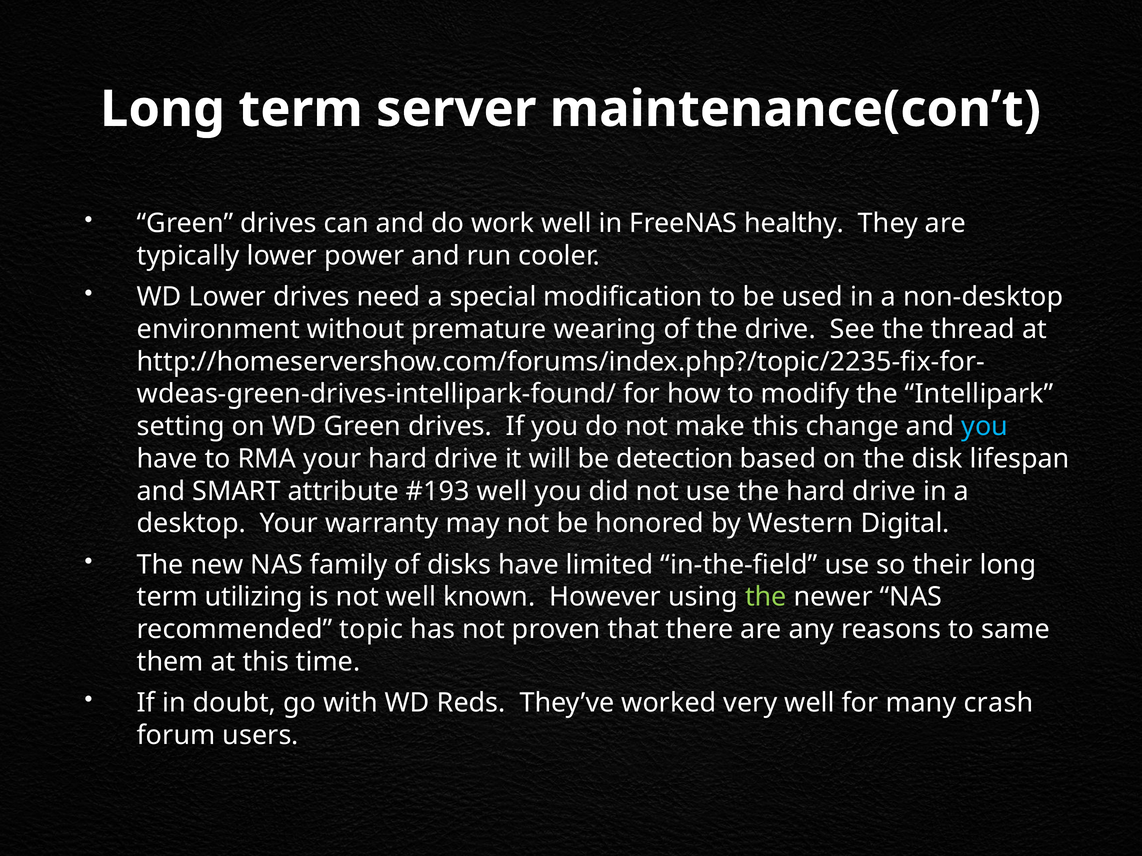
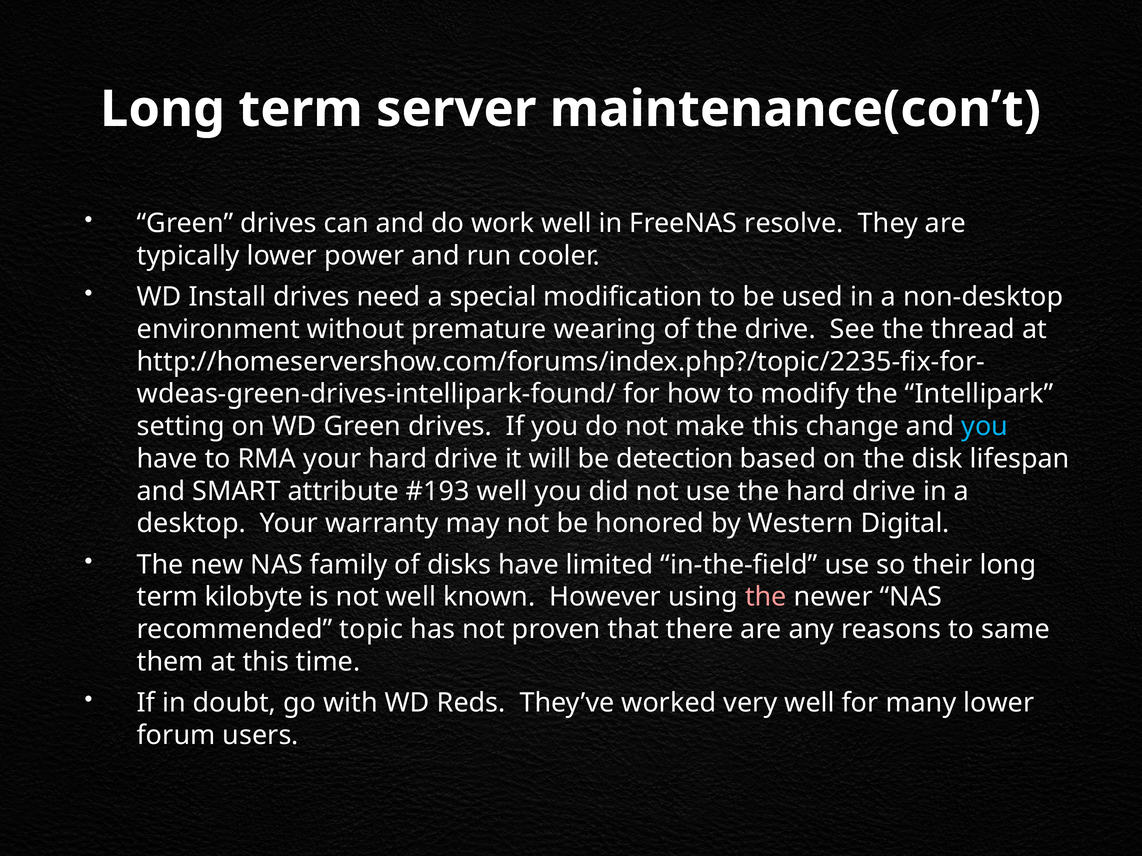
healthy: healthy -> resolve
WD Lower: Lower -> Install
utilizing: utilizing -> kilobyte
the at (766, 597) colour: light green -> pink
many crash: crash -> lower
